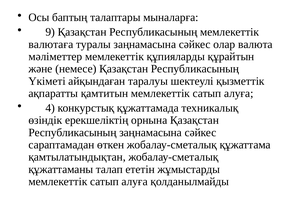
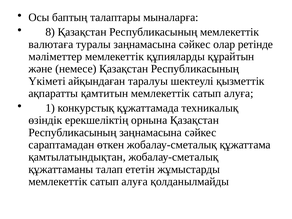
9: 9 -> 8
валюта: валюта -> ретінде
4: 4 -> 1
